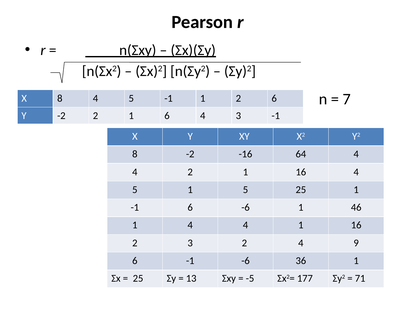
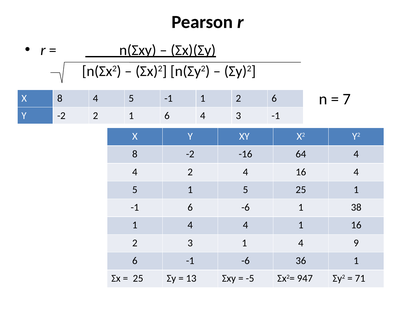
4 2 1: 1 -> 4
46: 46 -> 38
3 2: 2 -> 1
177: 177 -> 947
